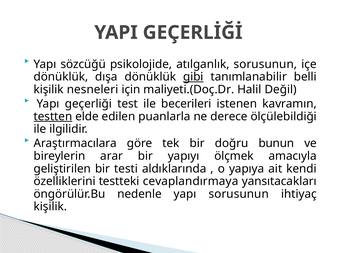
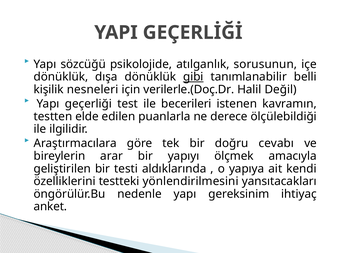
maliyeti.(Doç.Dr: maliyeti.(Doç.Dr -> verilerle.(Doç.Dr
testten underline: present -> none
bunun: bunun -> cevabı
cevaplandırmaya: cevaplandırmaya -> yönlendirilmesini
yapı sorusunun: sorusunun -> gereksinim
kişilik at (50, 206): kişilik -> anket
